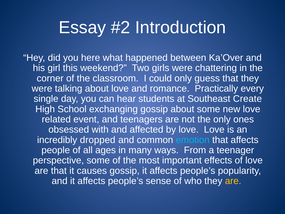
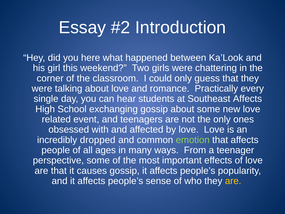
Ka’Over: Ka’Over -> Ka’Look
Southeast Create: Create -> Affects
emotion colour: light blue -> light green
